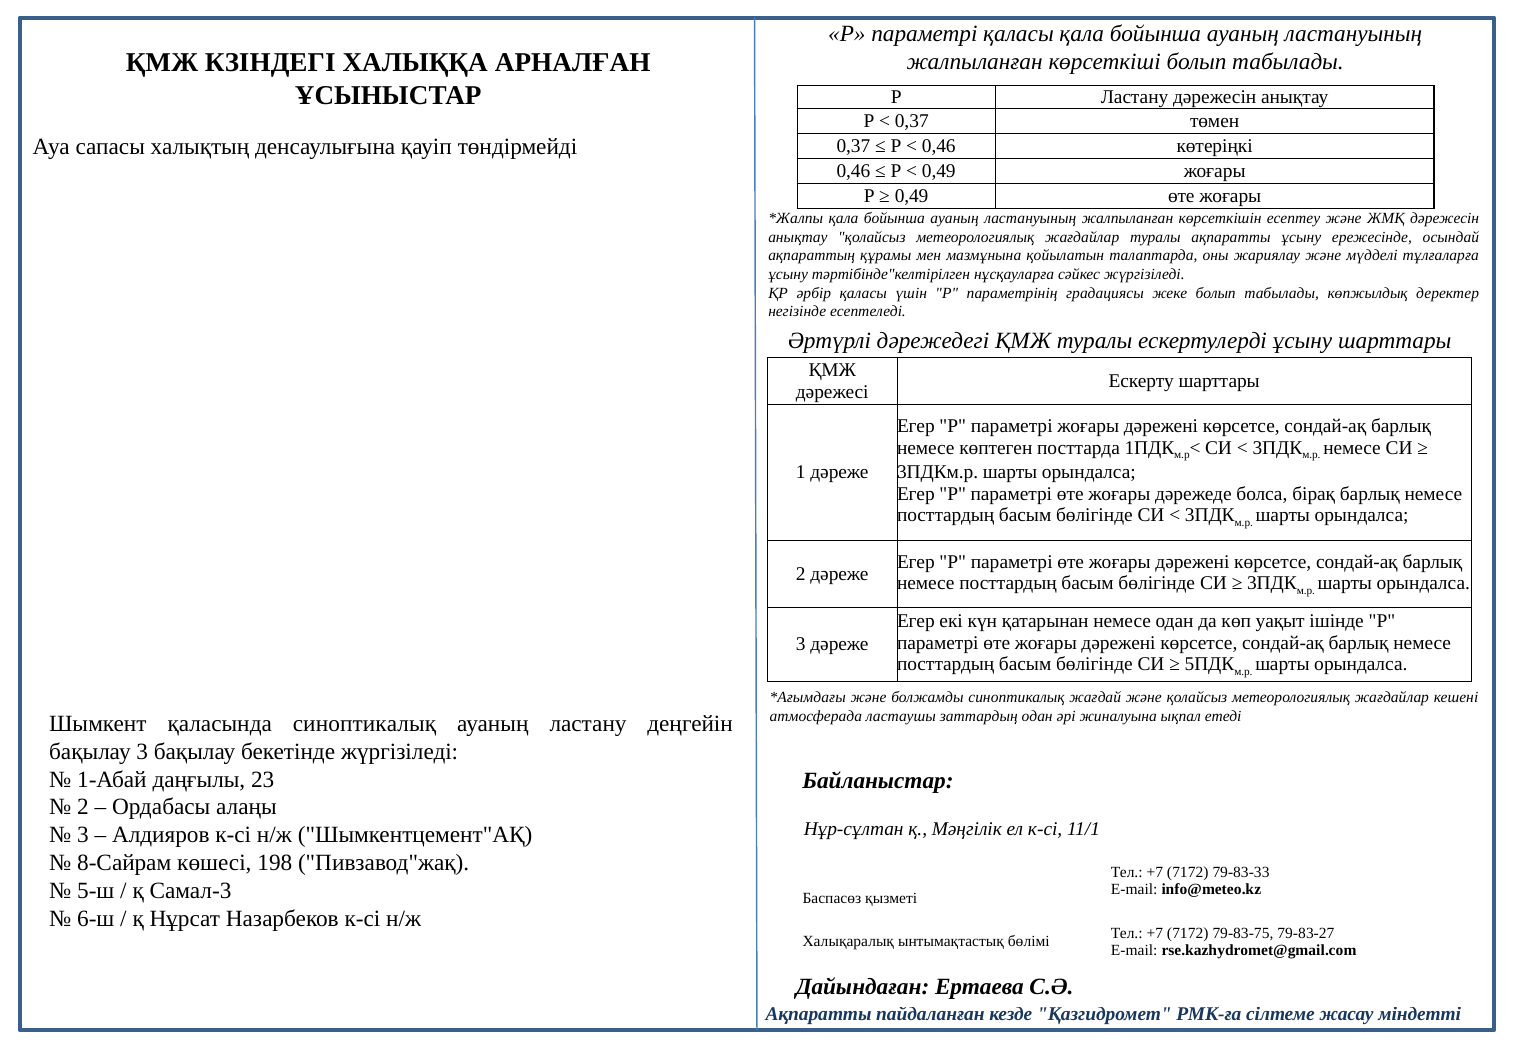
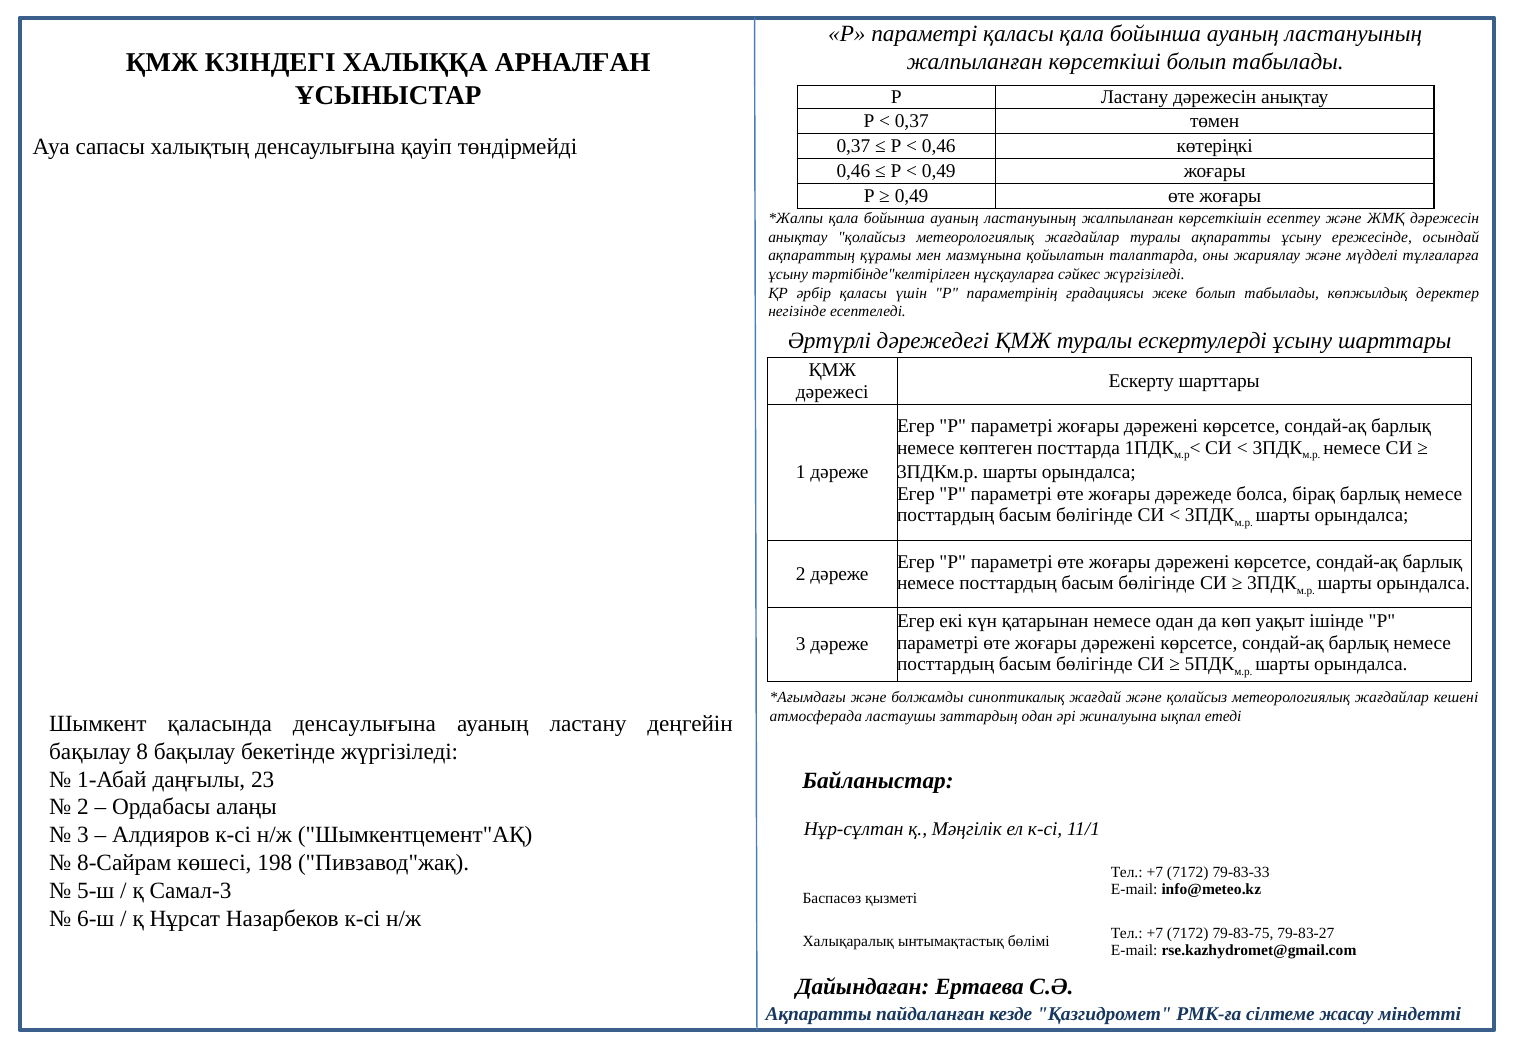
қаласында синоптикалық: синоптикалық -> денсаулығына
бақылау 3: 3 -> 8
